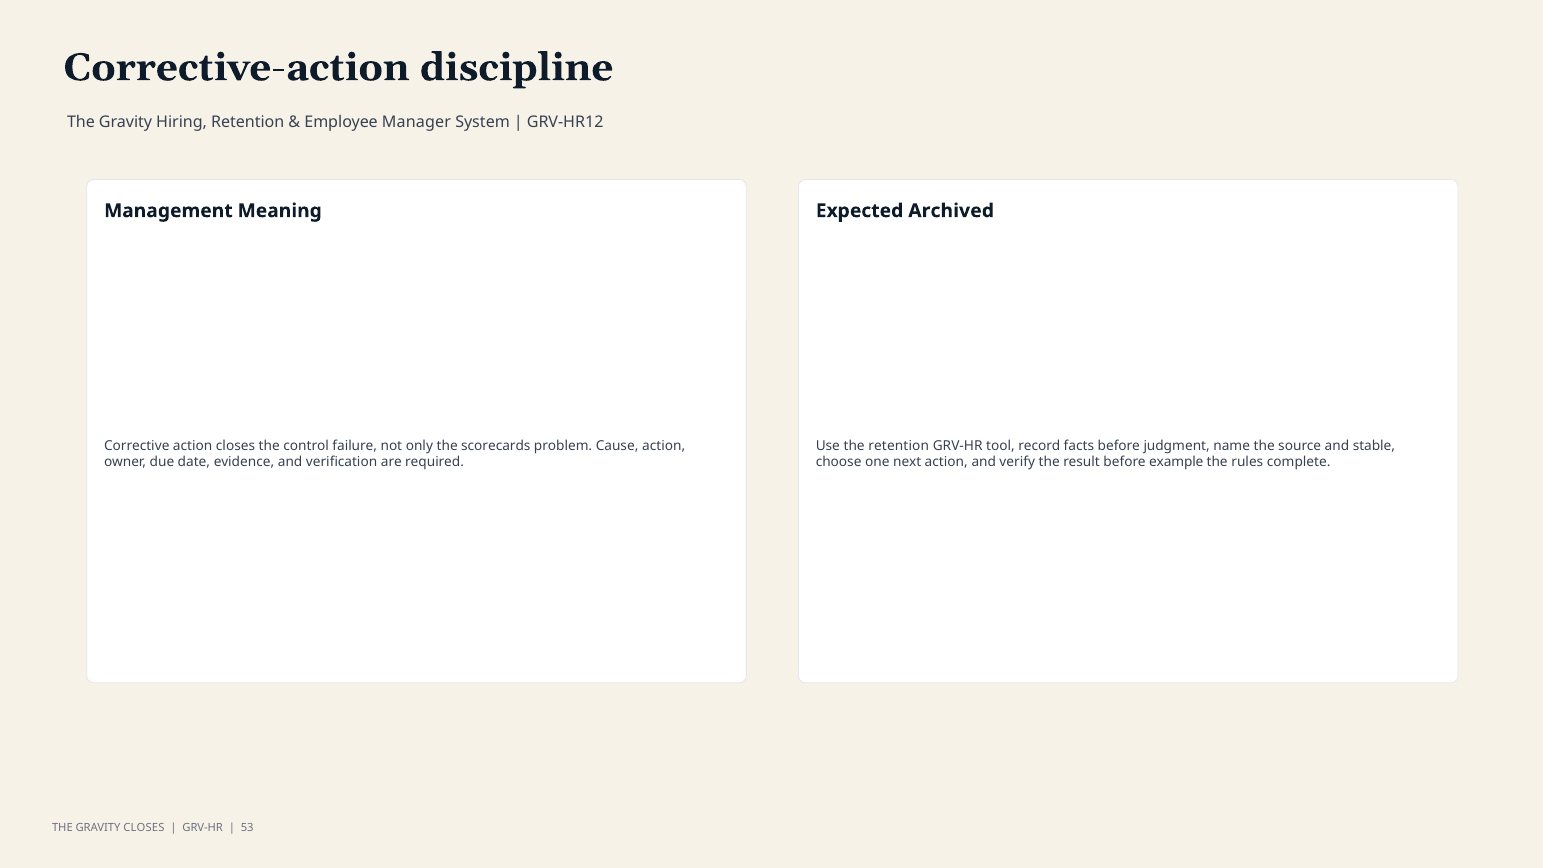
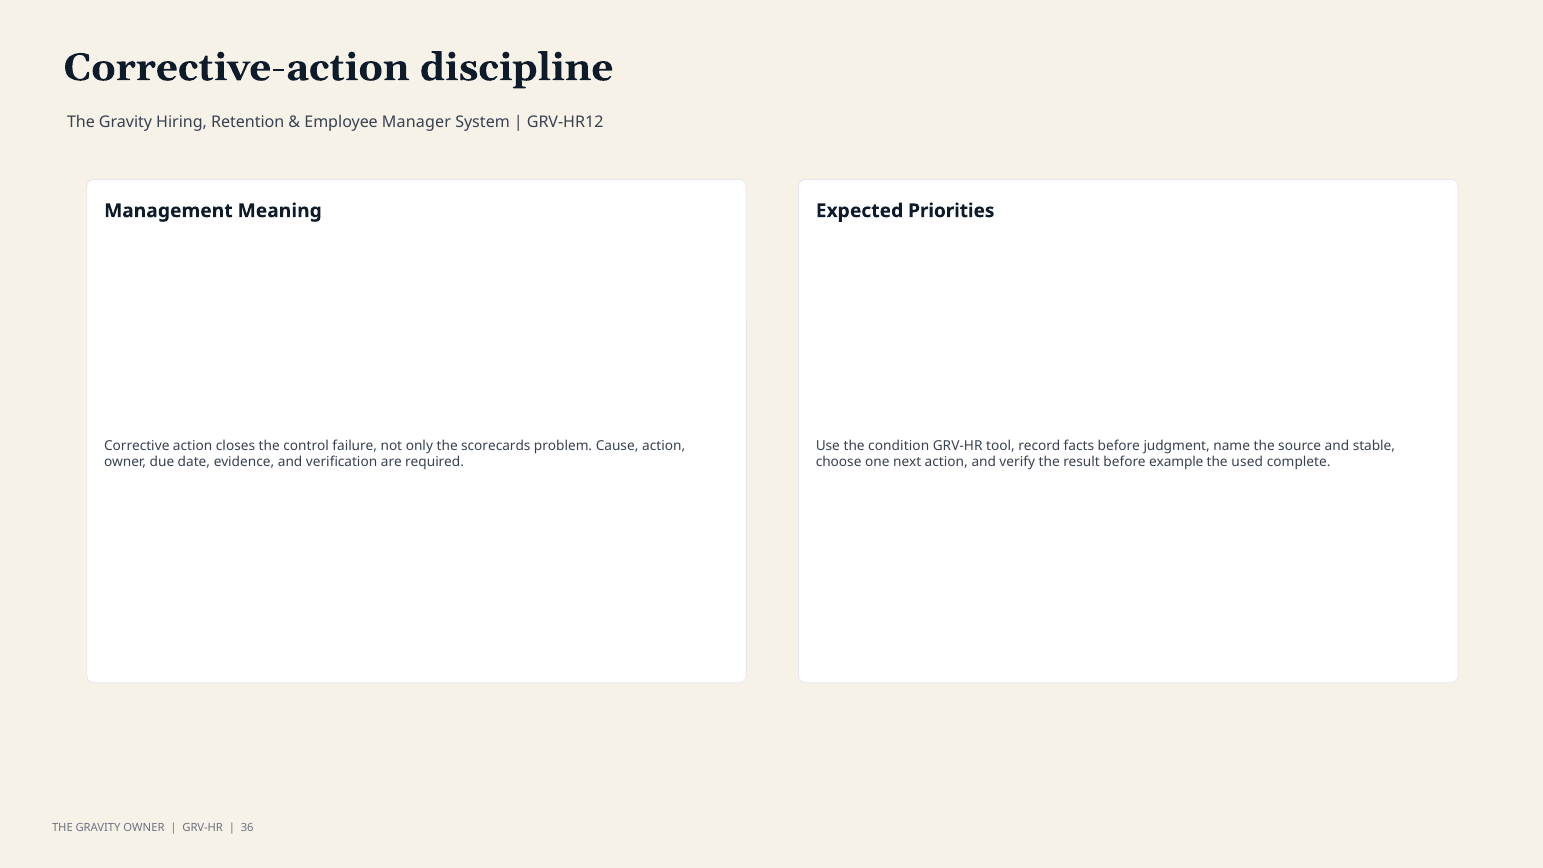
Archived: Archived -> Priorities
the retention: retention -> condition
rules: rules -> used
GRAVITY CLOSES: CLOSES -> OWNER
53: 53 -> 36
